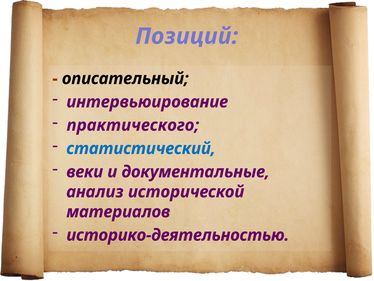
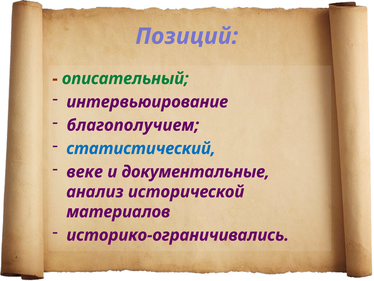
описательный colour: black -> green
практического: практического -> благополучием
веки: веки -> веке
историко-деятельностью: историко-деятельностью -> историко-ограничивались
